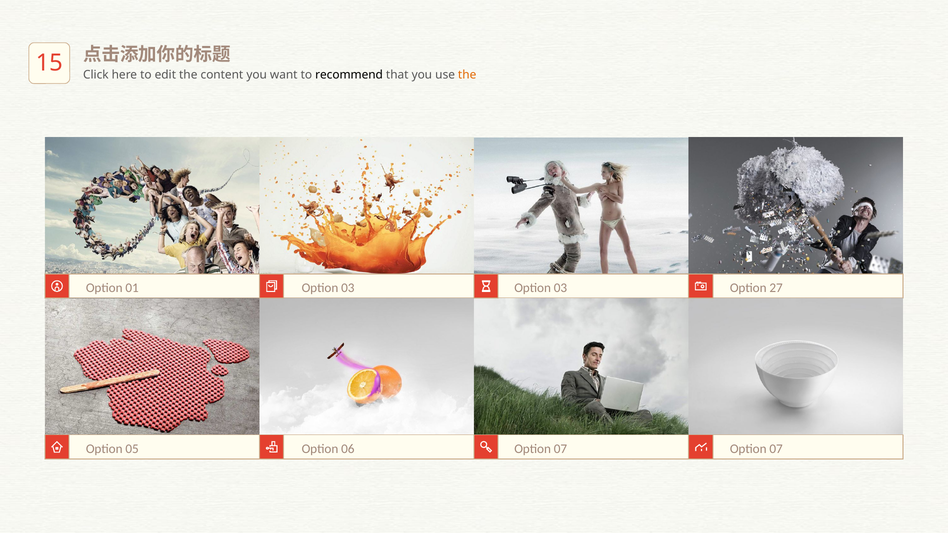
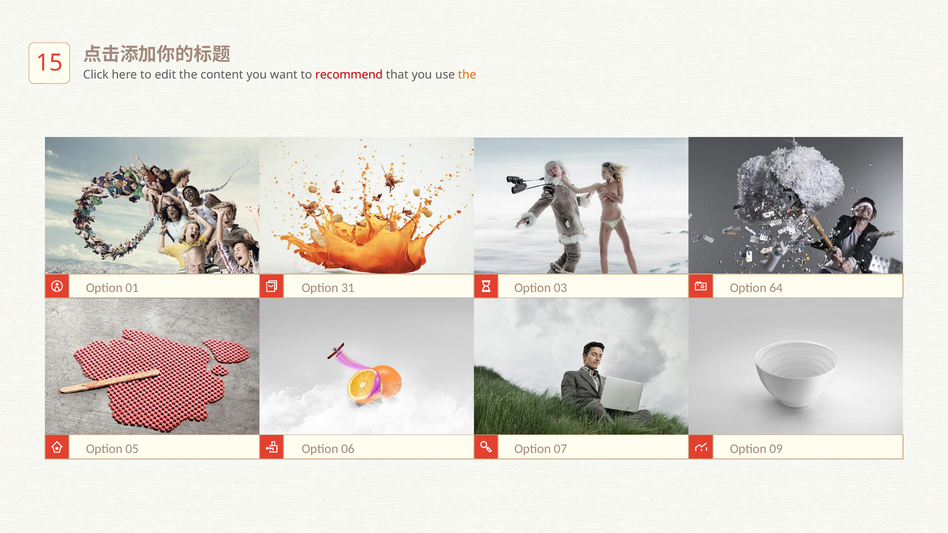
recommend colour: black -> red
03 at (348, 288): 03 -> 31
27: 27 -> 64
07 at (776, 449): 07 -> 09
